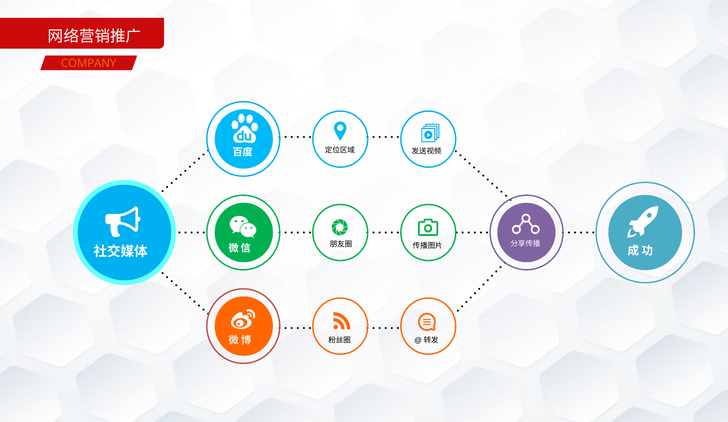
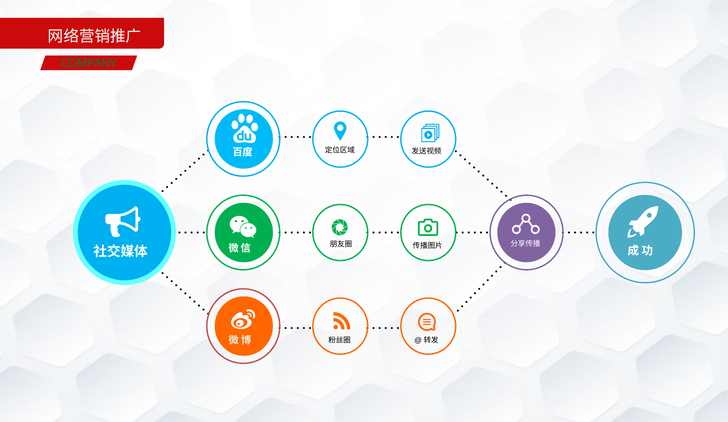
COMPANY colour: orange -> green
